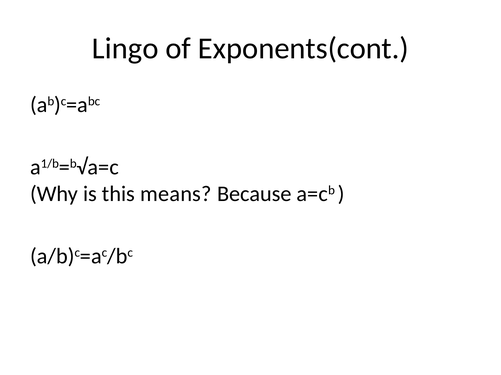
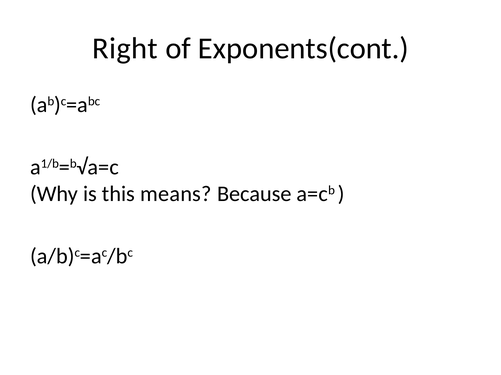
Lingo: Lingo -> Right
